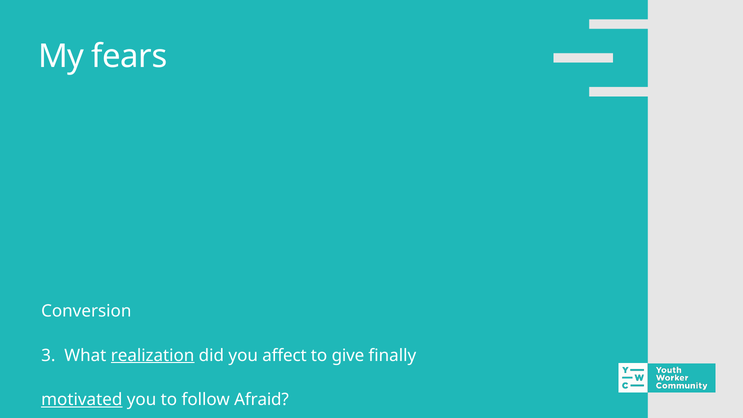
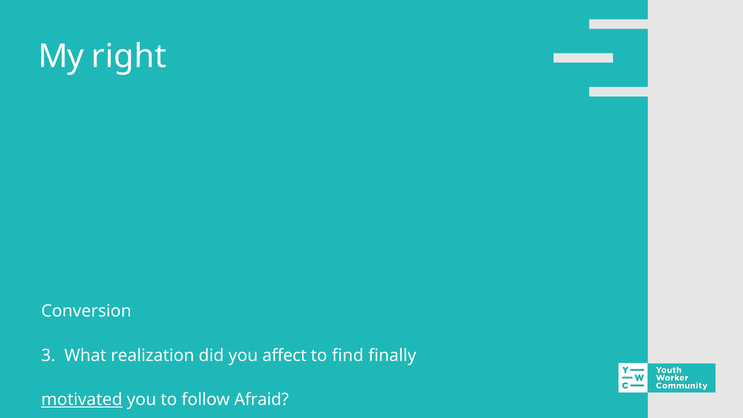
fears: fears -> right
realization underline: present -> none
give: give -> find
